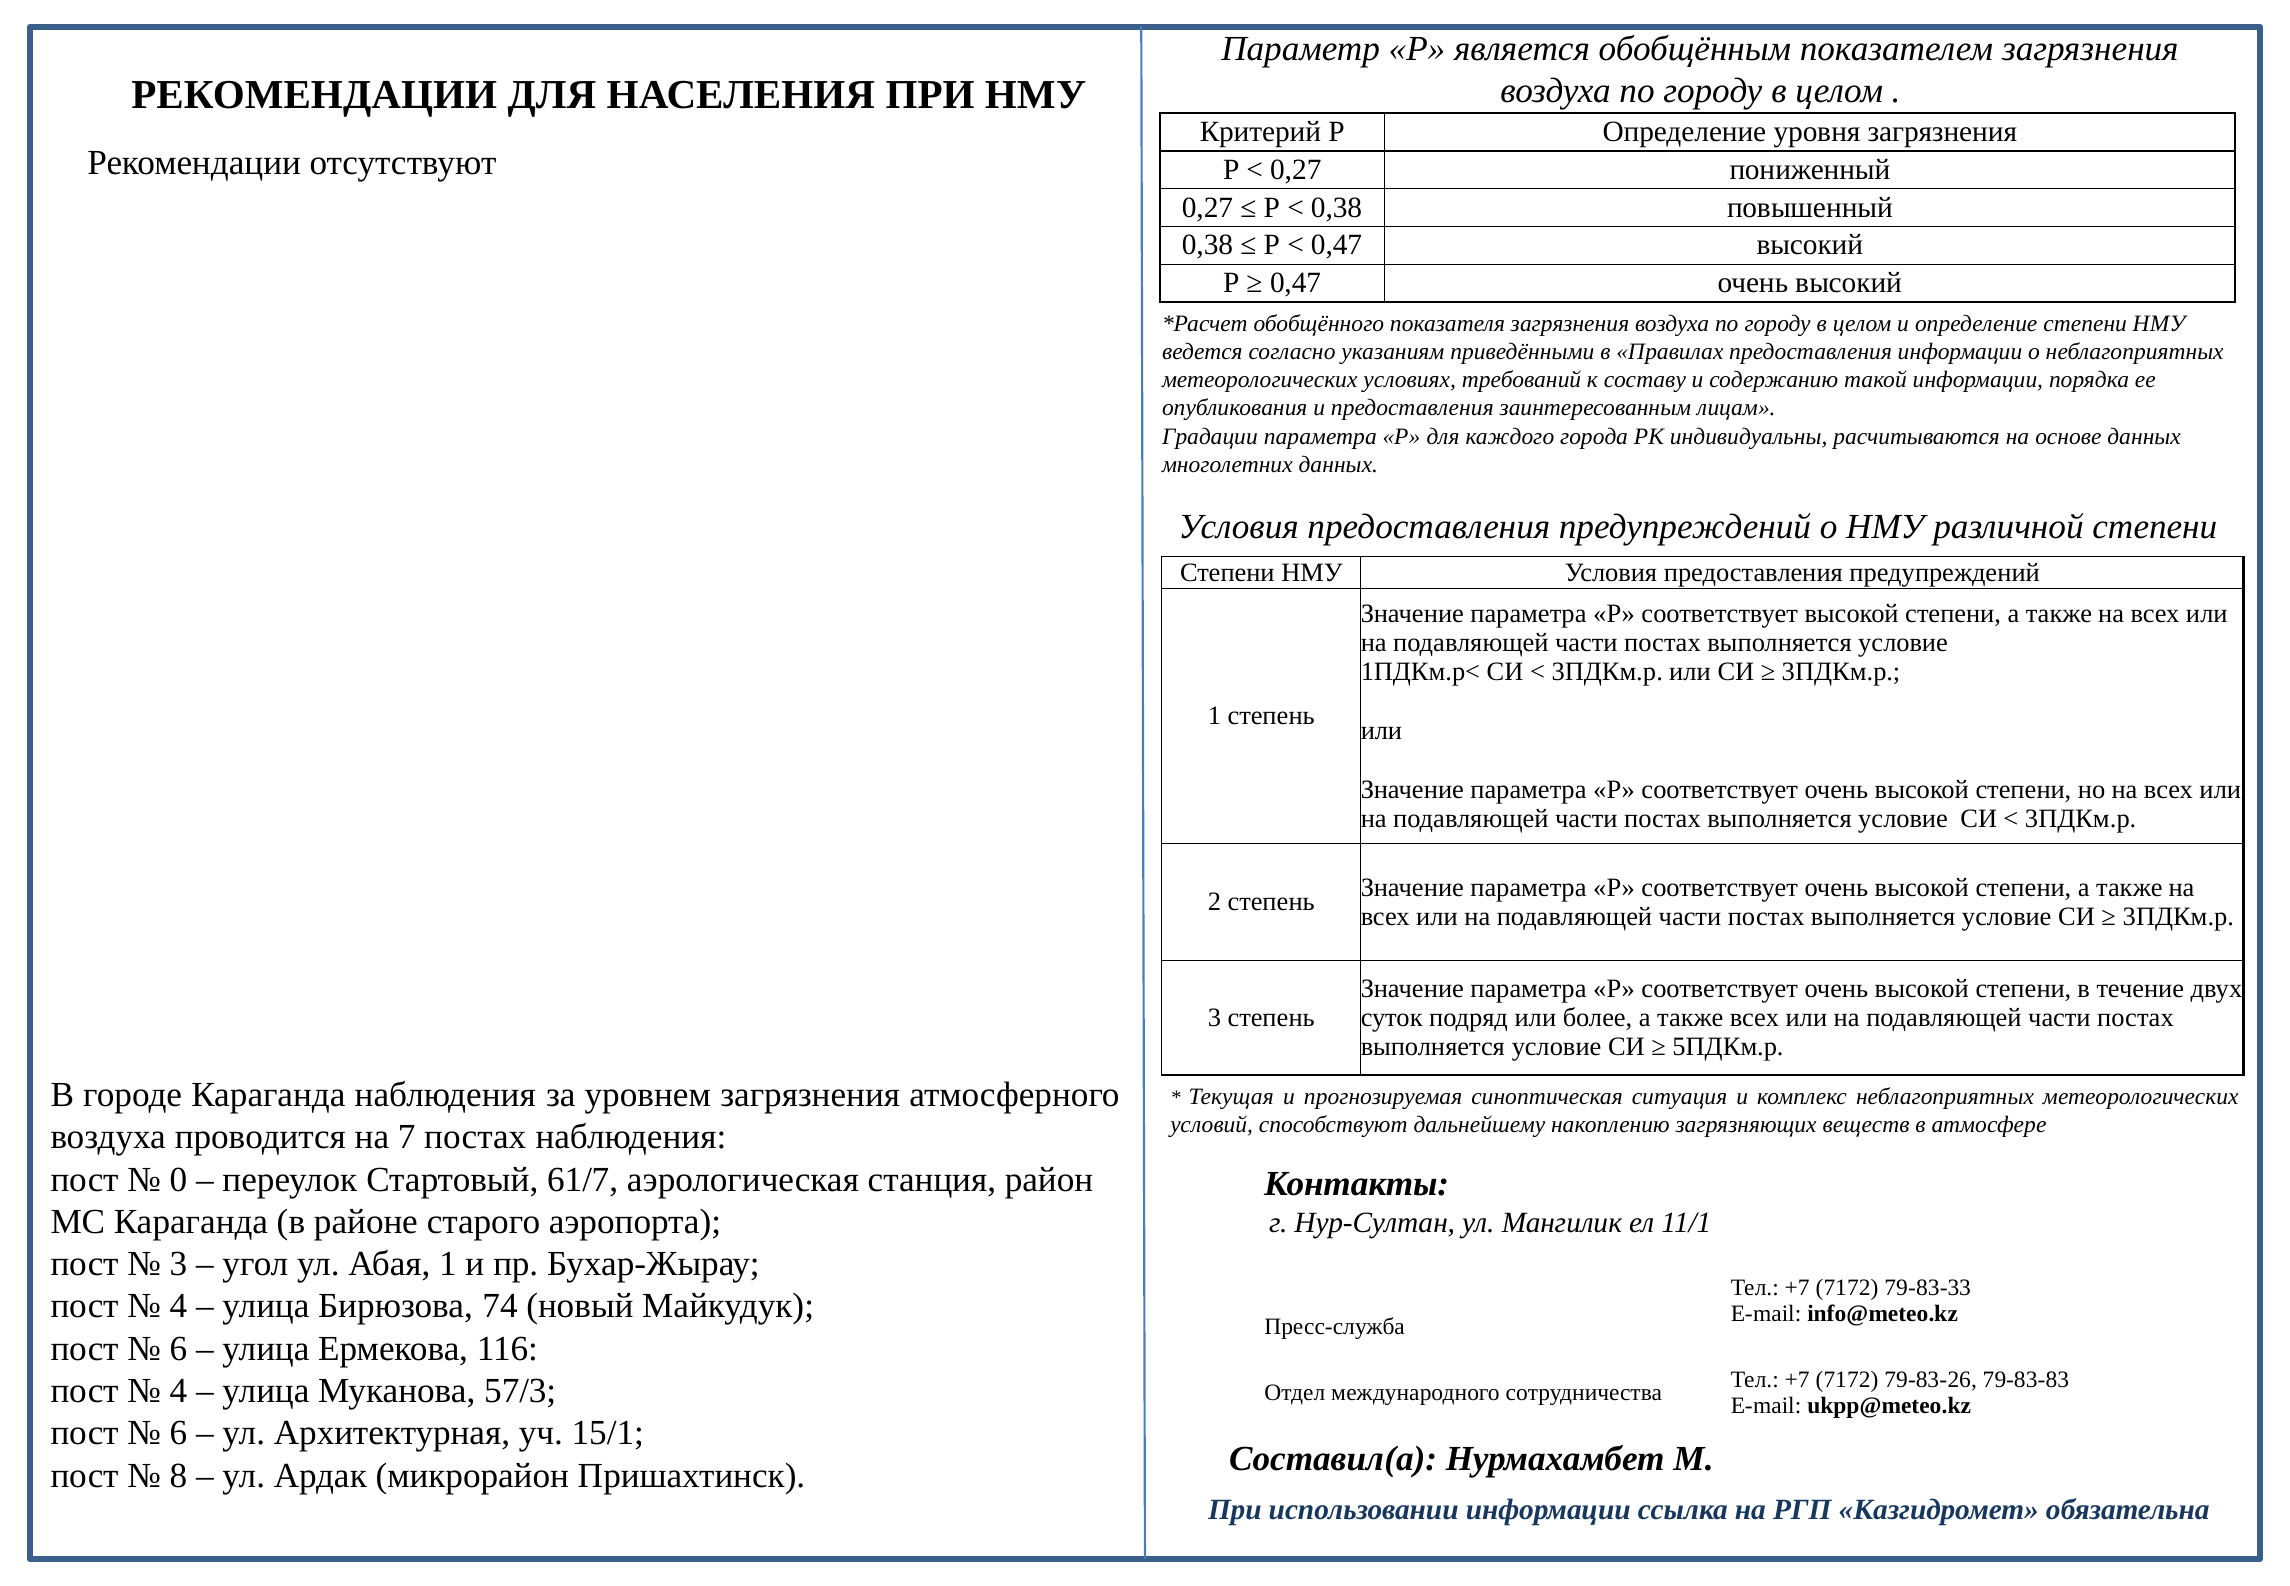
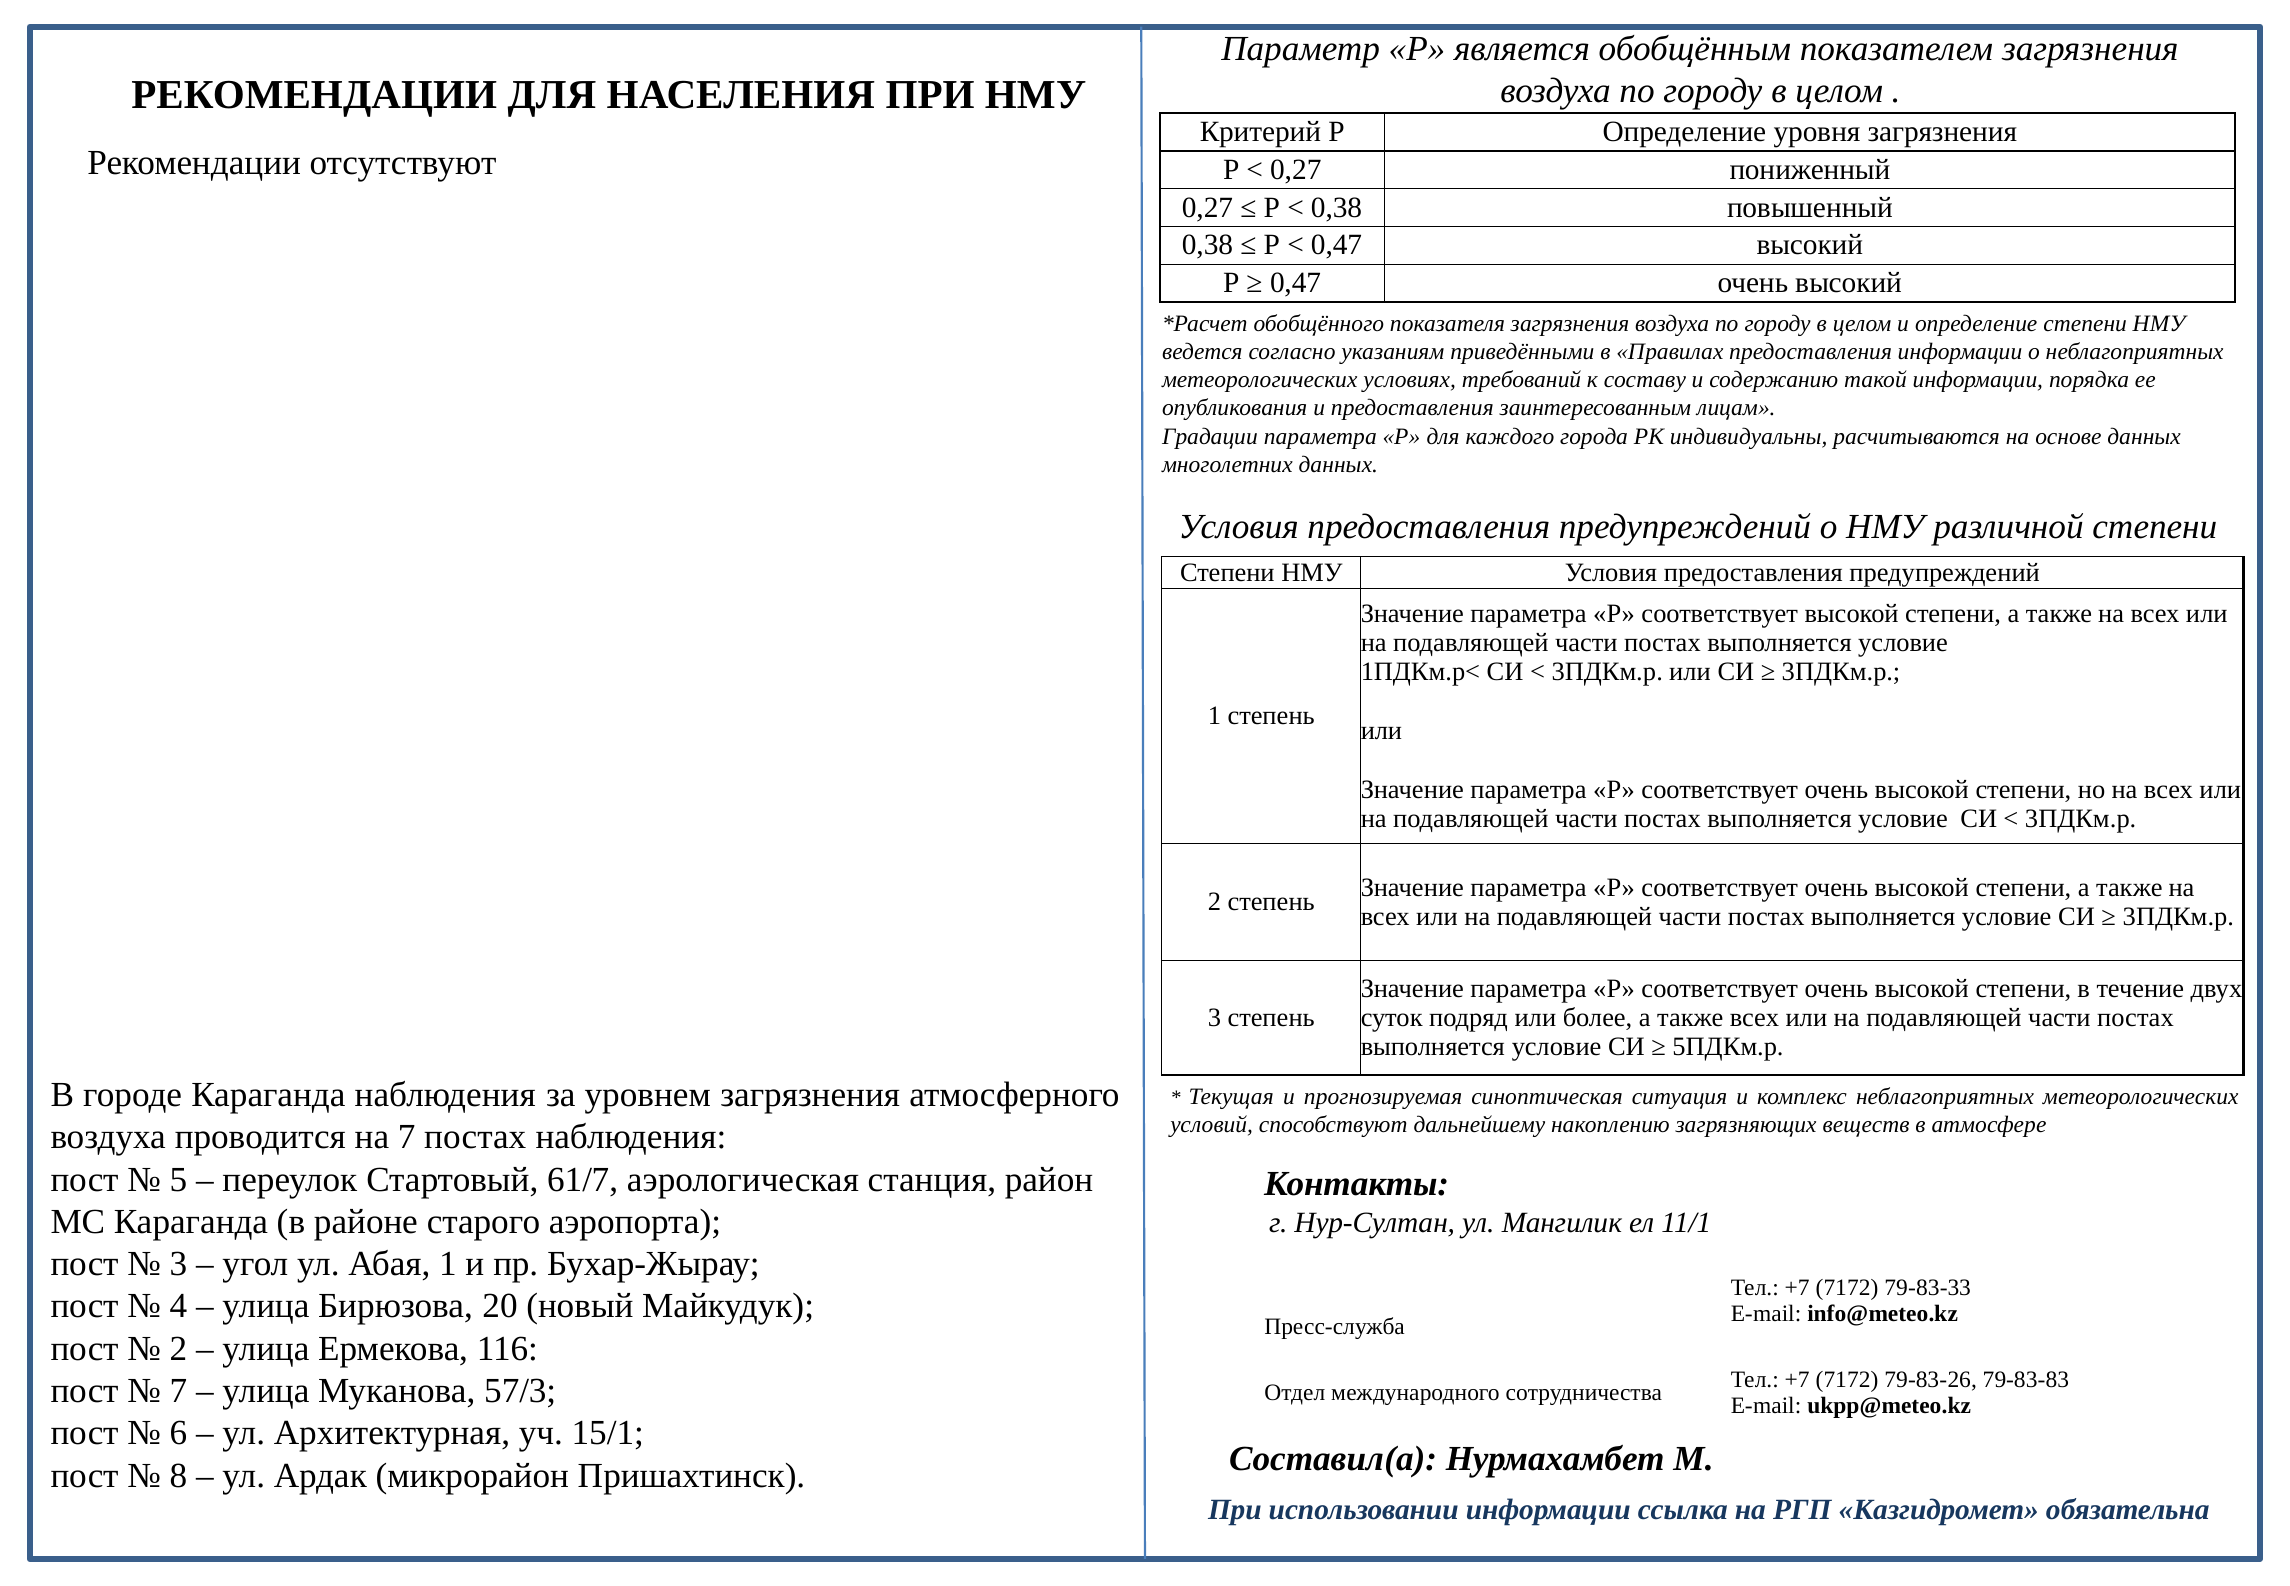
0: 0 -> 5
74: 74 -> 20
6 at (179, 1348): 6 -> 2
4 at (179, 1390): 4 -> 7
